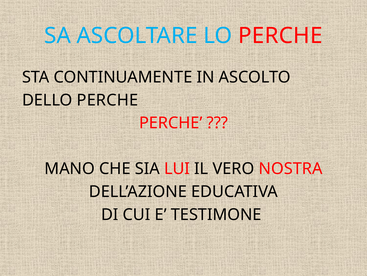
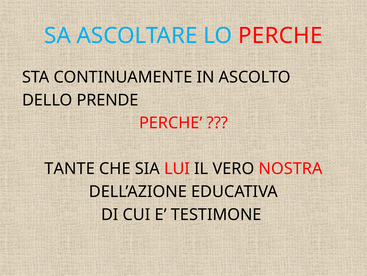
DELLO PERCHE: PERCHE -> PRENDE
MANO: MANO -> TANTE
